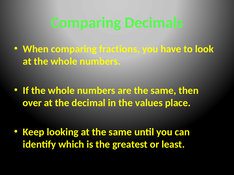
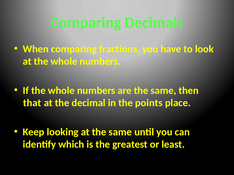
over: over -> that
values: values -> points
